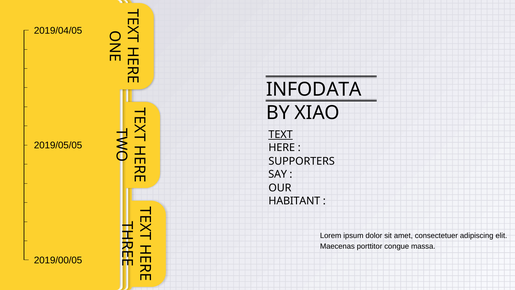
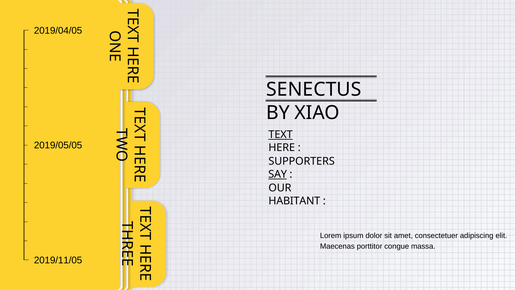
INFODATA: INFODATA -> SENECTUS
SAY underline: none -> present
2019/00/05: 2019/00/05 -> 2019/11/05
